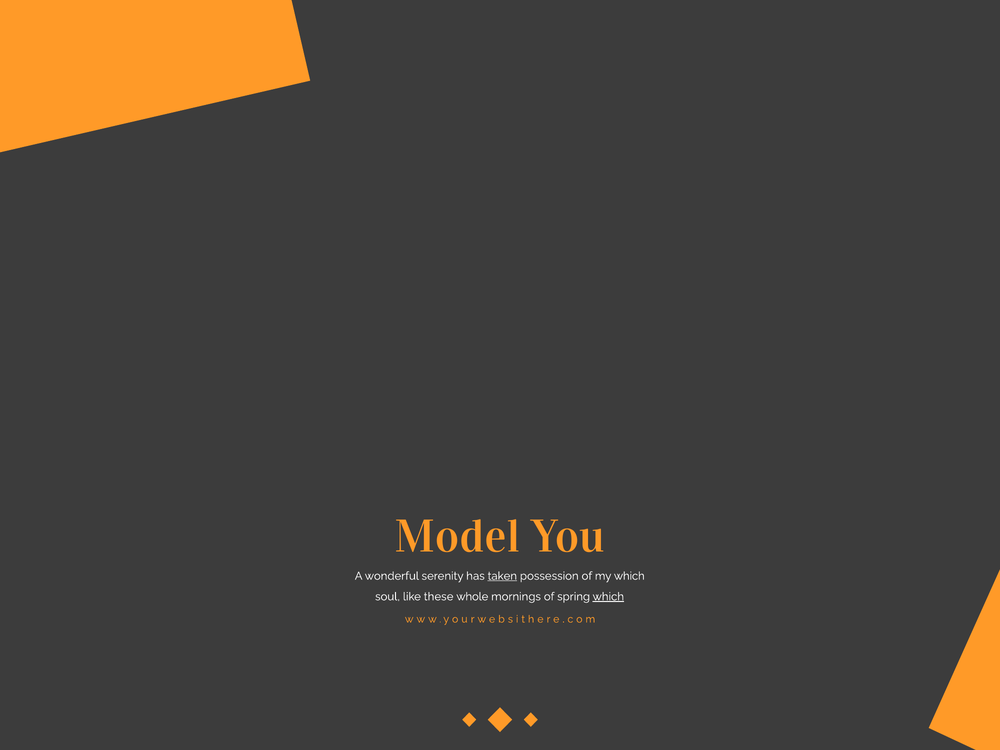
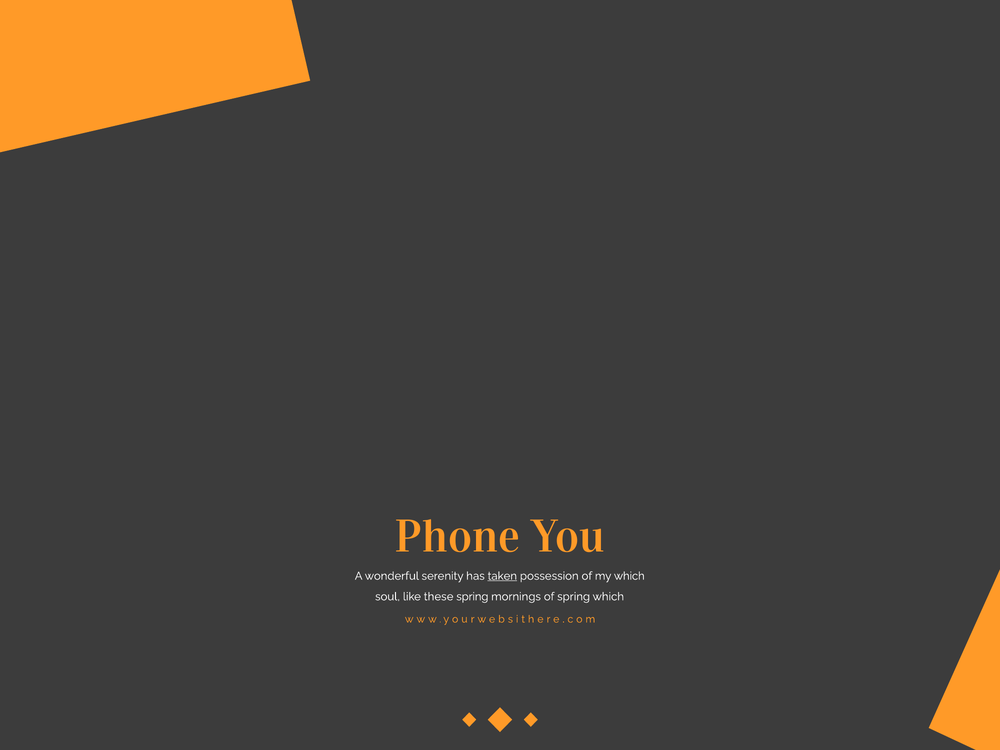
Model: Model -> Phone
these whole: whole -> spring
which at (608, 597) underline: present -> none
